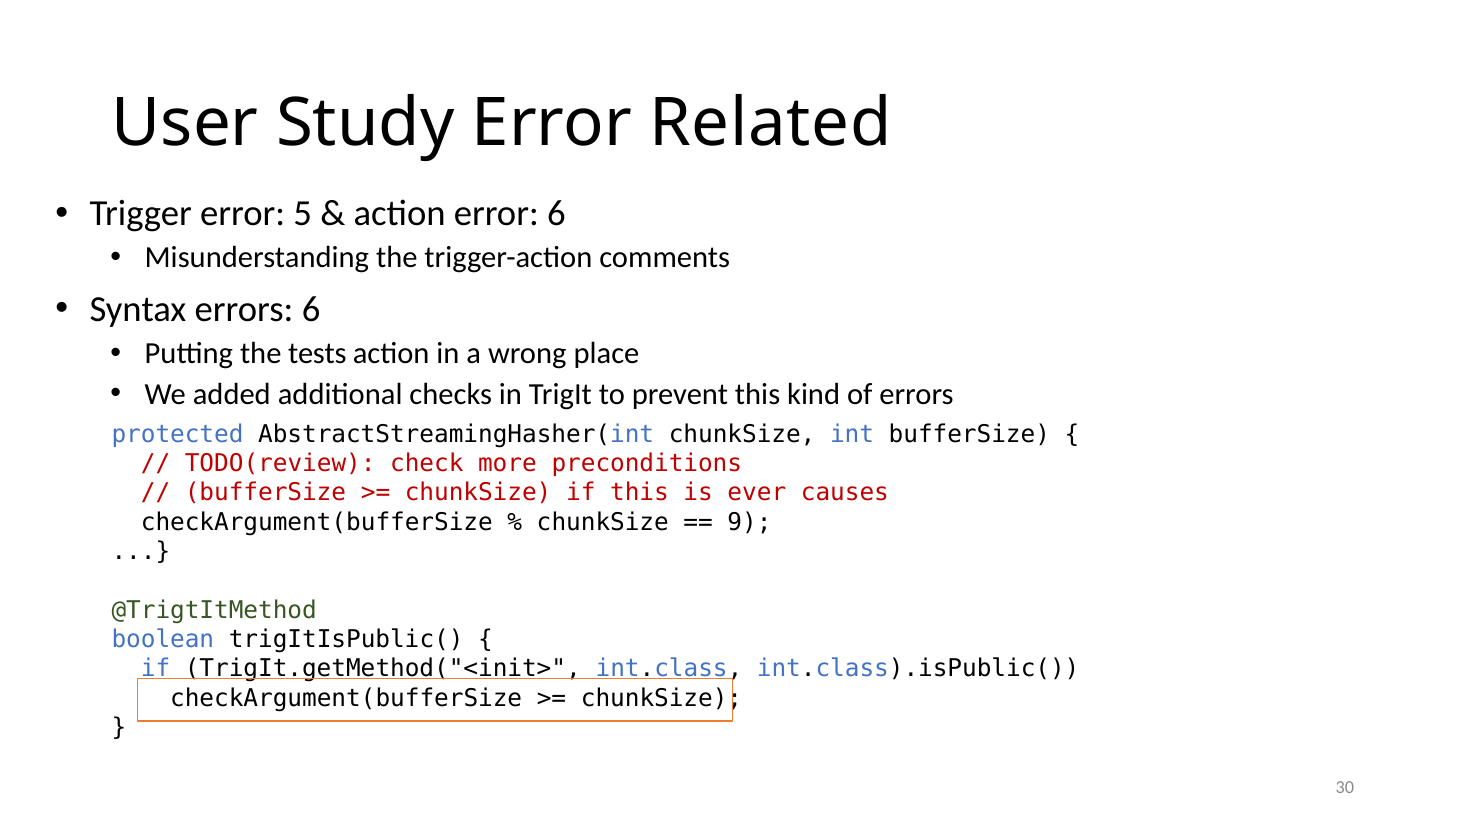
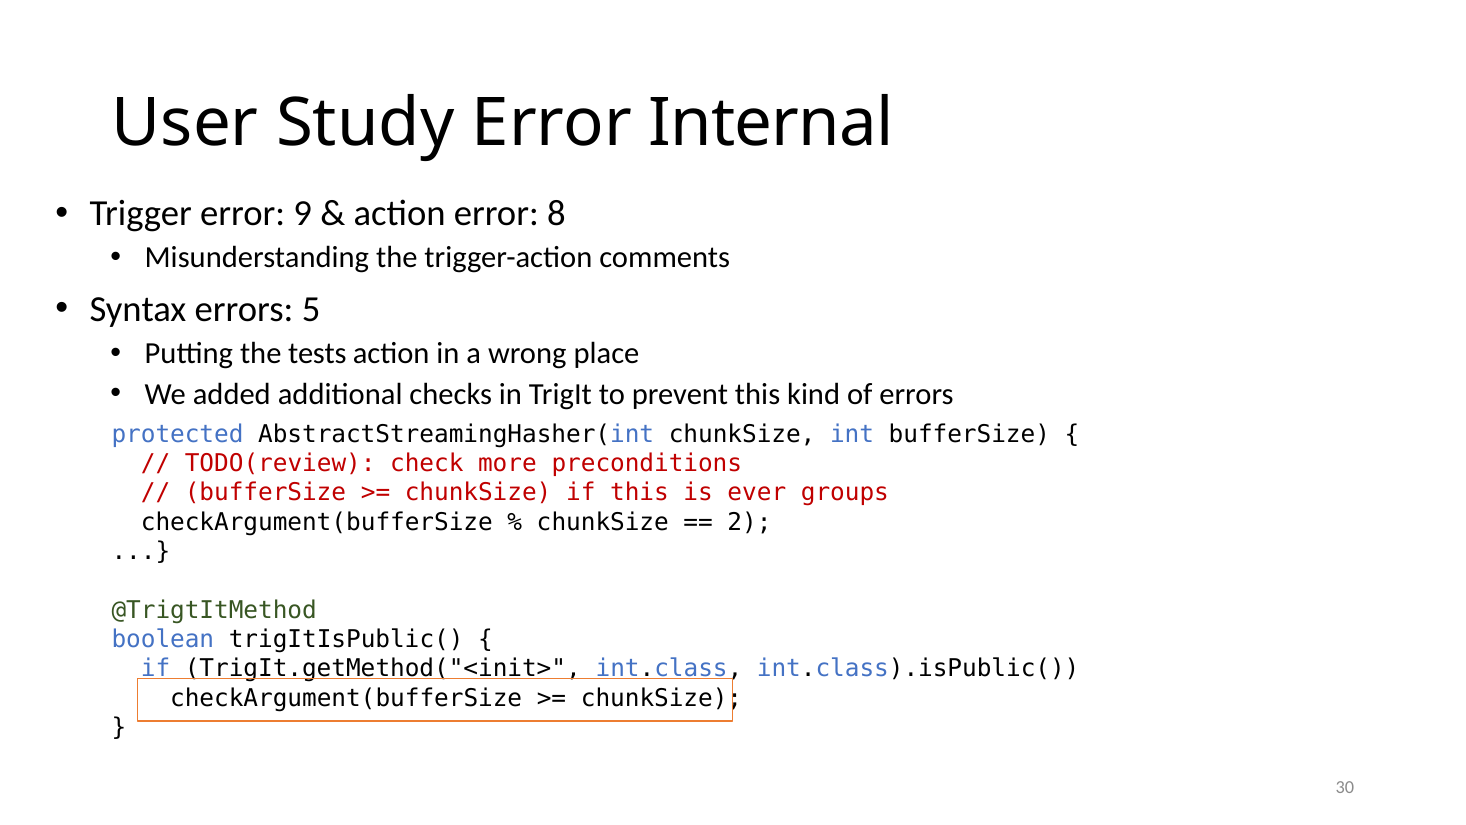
Related: Related -> Internal
5: 5 -> 9
error 6: 6 -> 8
errors 6: 6 -> 5
causes: causes -> groups
9: 9 -> 2
